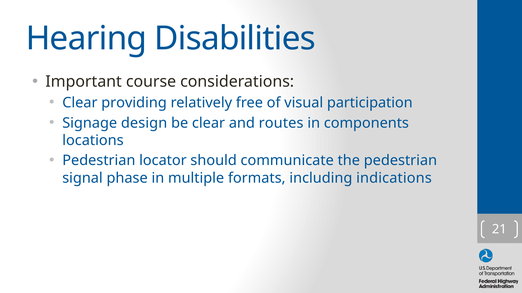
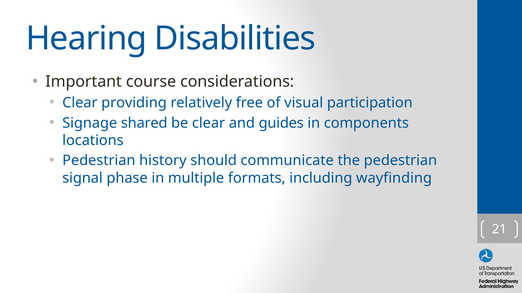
design: design -> shared
routes: routes -> guides
locator: locator -> history
indications: indications -> wayfinding
